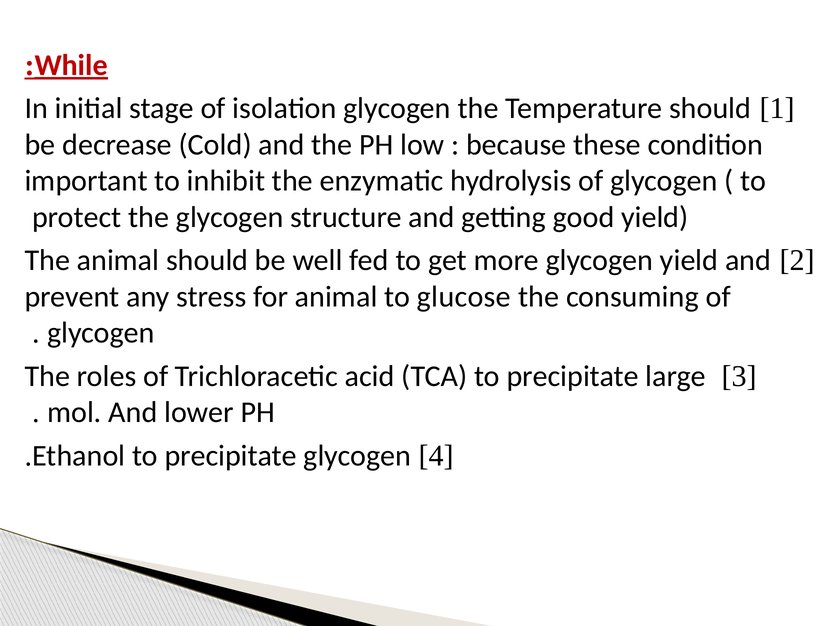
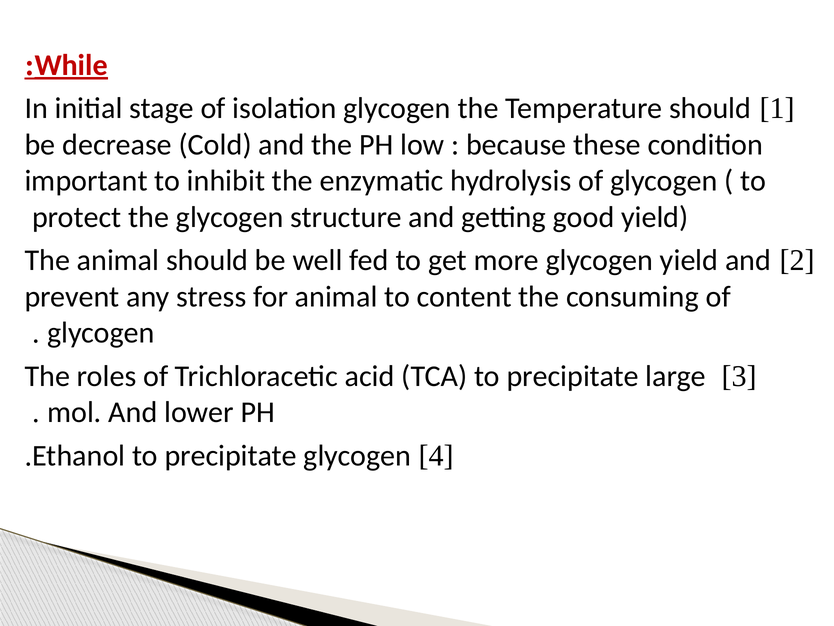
glucose: glucose -> content
